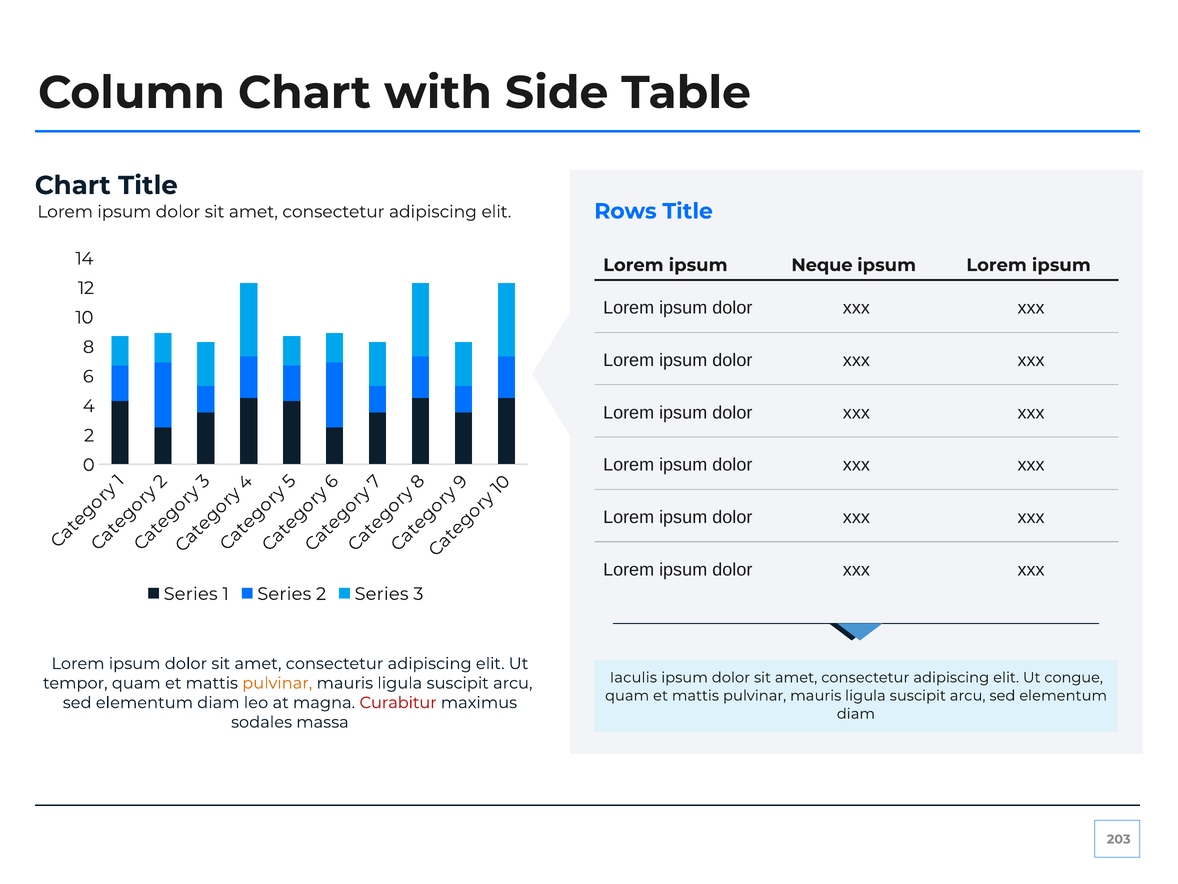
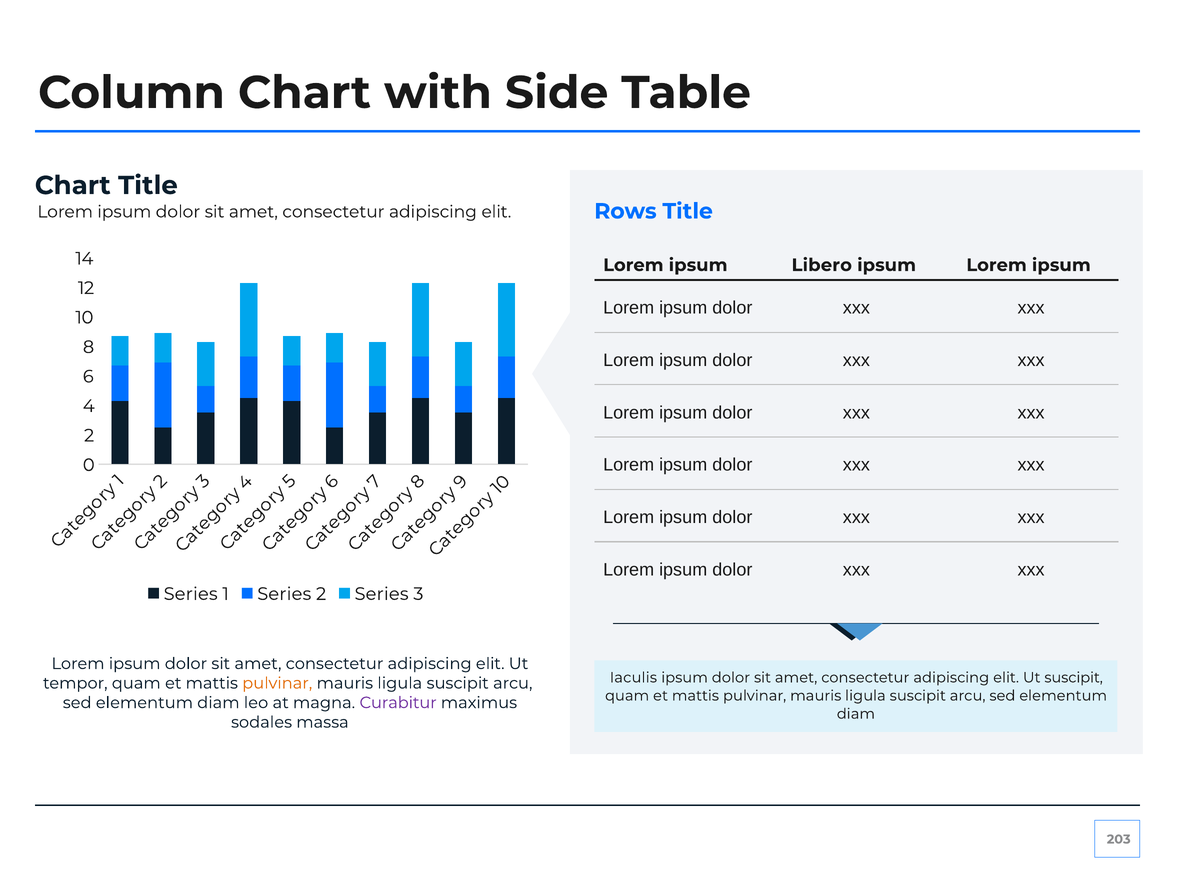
Neque: Neque -> Libero
Ut congue: congue -> suscipit
Curabitur colour: red -> purple
